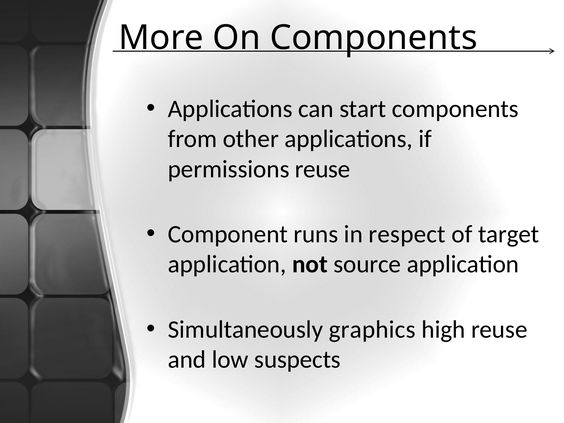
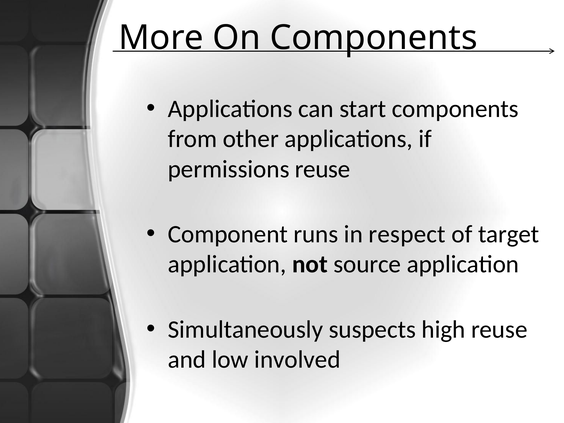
graphics: graphics -> suspects
suspects: suspects -> involved
